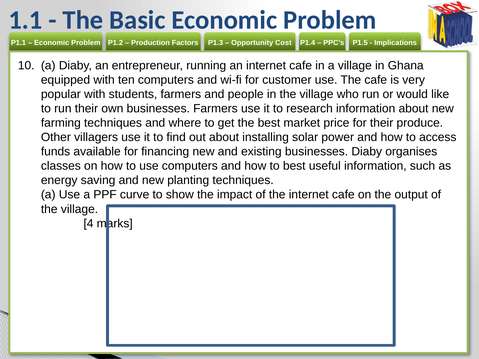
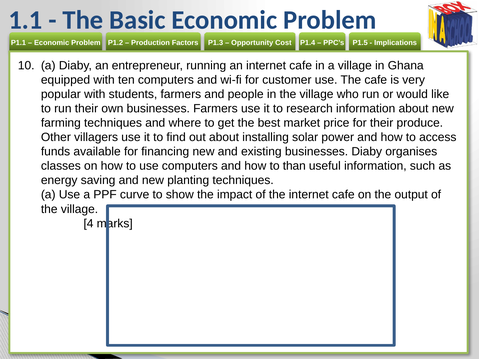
to best: best -> than
